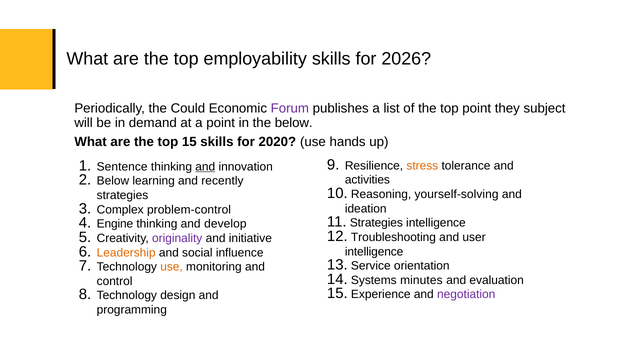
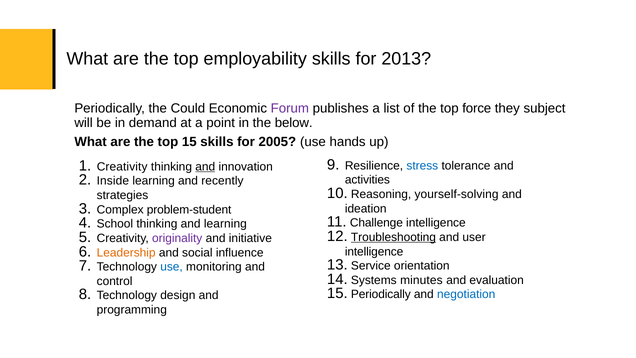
2026: 2026 -> 2013
top point: point -> force
2020: 2020 -> 2005
stress colour: orange -> blue
Sentence at (122, 167): Sentence -> Creativity
Below at (113, 181): Below -> Inside
problem-control: problem-control -> problem-student
Strategies at (376, 223): Strategies -> Challenge
Engine: Engine -> School
and develop: develop -> learning
Troubleshooting underline: none -> present
use at (172, 267) colour: orange -> blue
15 Experience: Experience -> Periodically
negotiation colour: purple -> blue
